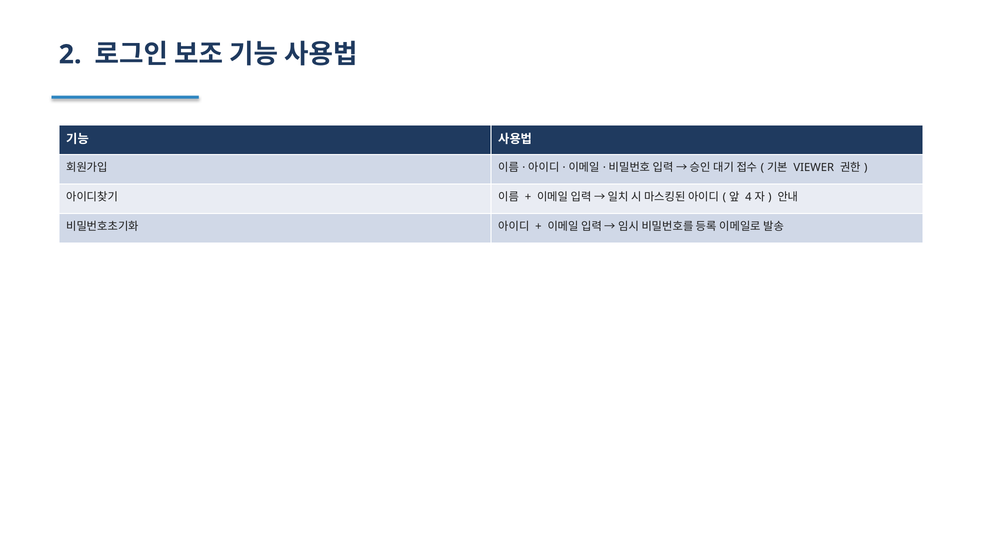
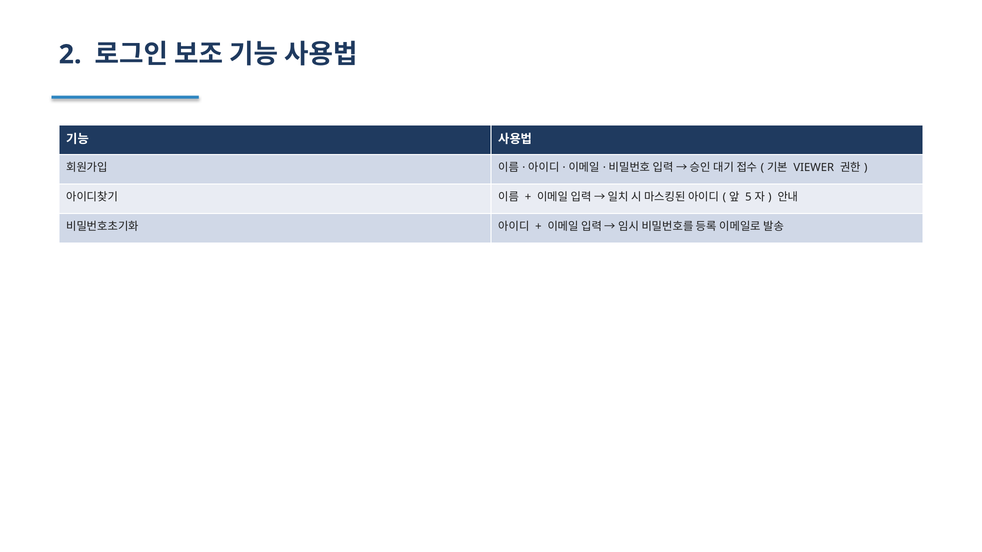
4: 4 -> 5
